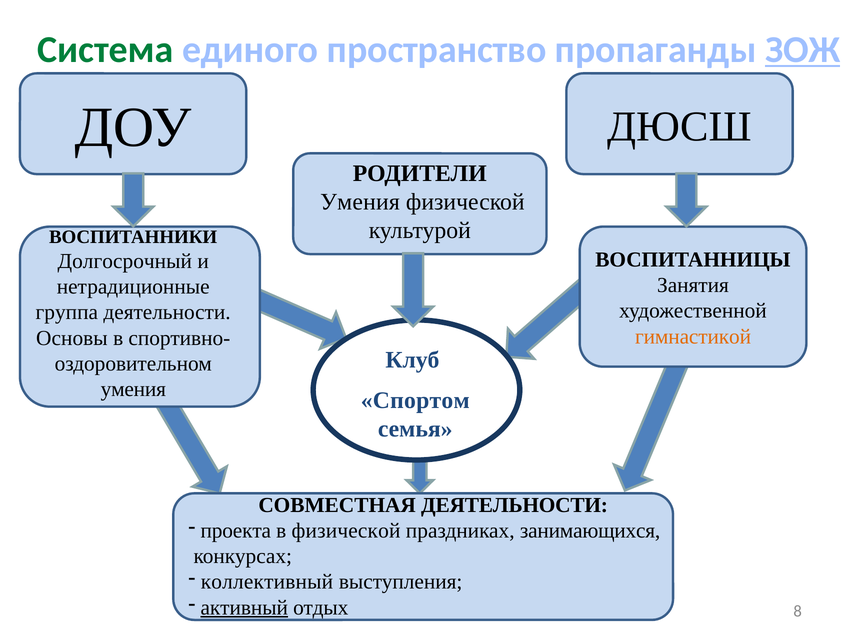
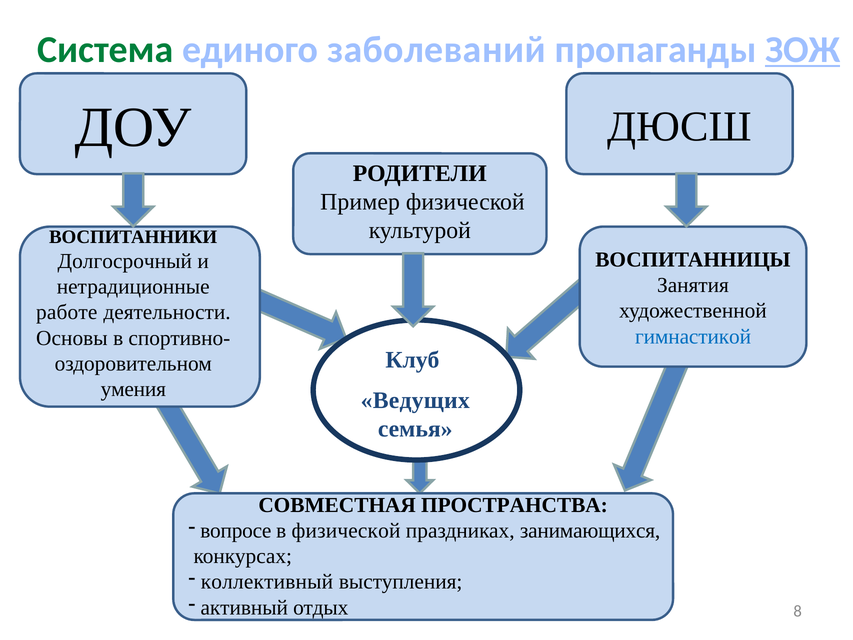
пространство: пространство -> заболеваний
Умения at (360, 202): Умения -> Пример
группа: группа -> работе
гимнастикой colour: orange -> blue
Спортом: Спортом -> Ведущих
СОВМЕСТНАЯ ДЕЯТЕЛЬНОСТИ: ДЕЯТЕЛЬНОСТИ -> ПРОСТРАНСТВА
проекта: проекта -> вопросе
активный underline: present -> none
